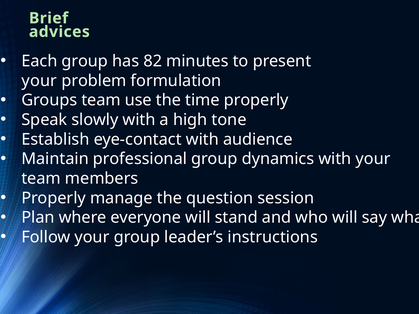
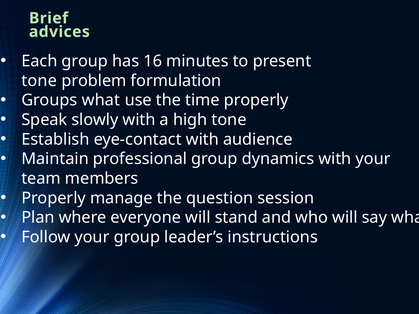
82: 82 -> 16
your at (39, 81): your -> tone
Groups team: team -> what
